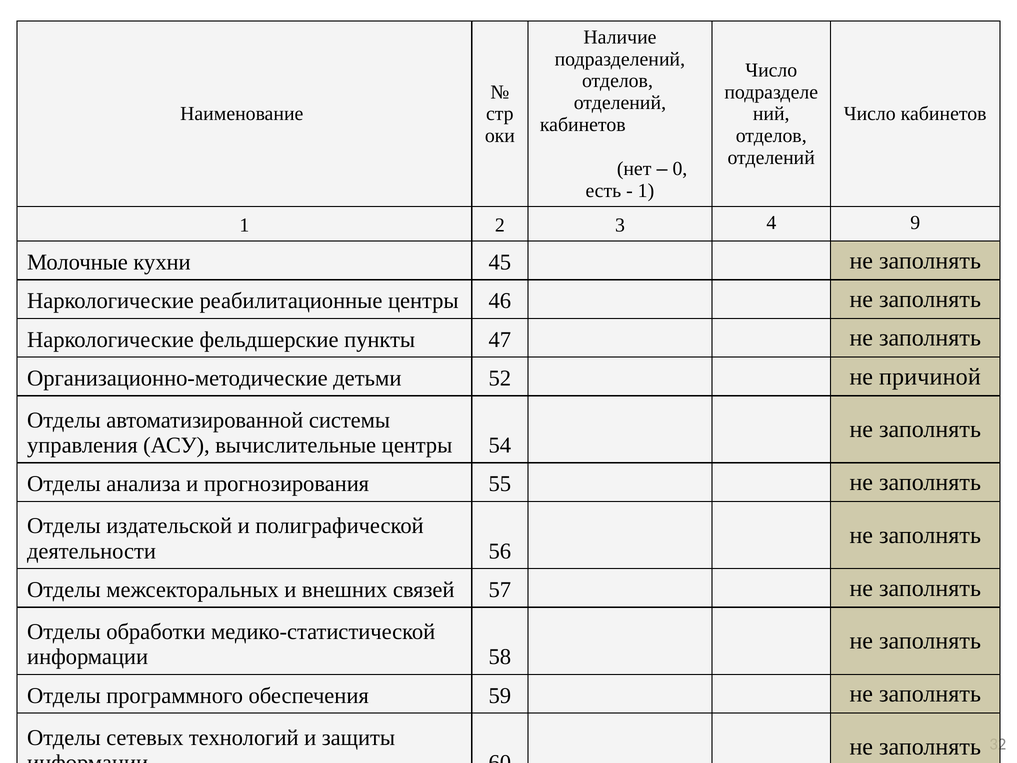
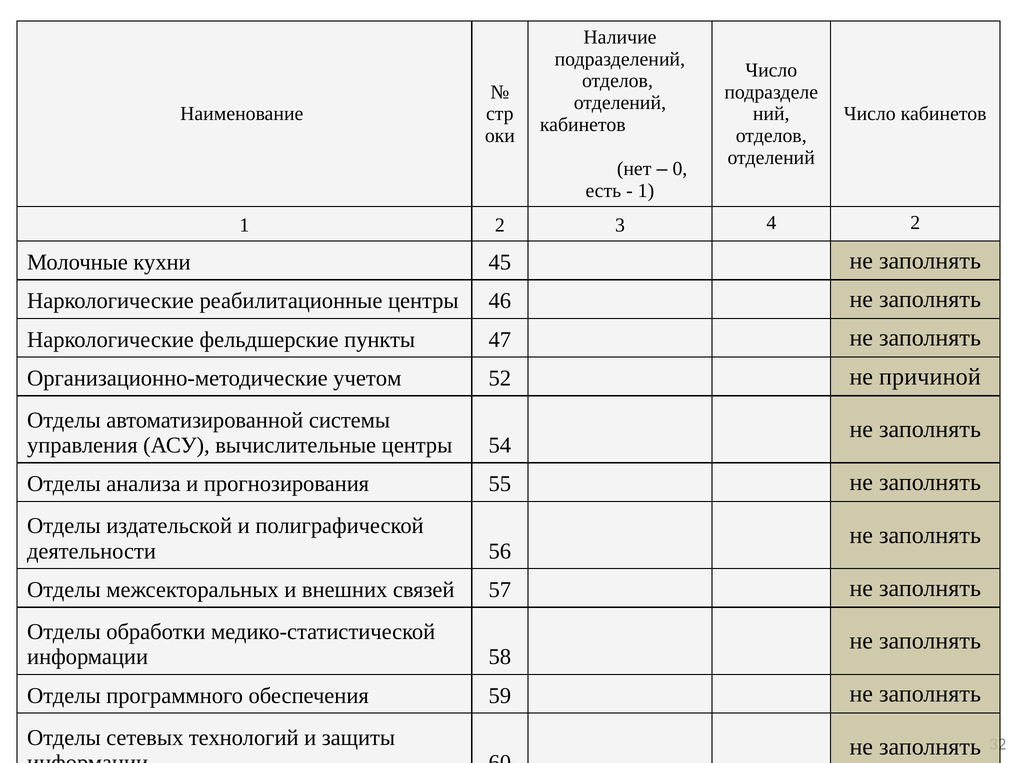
4 9: 9 -> 2
детьми: детьми -> учетом
